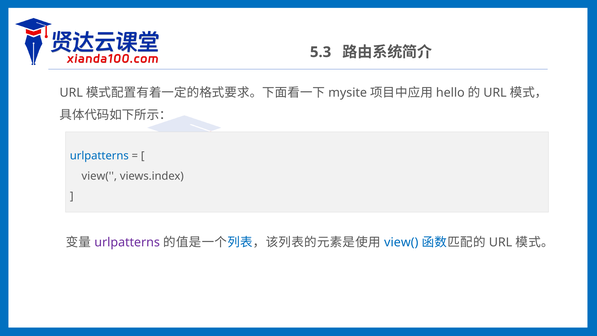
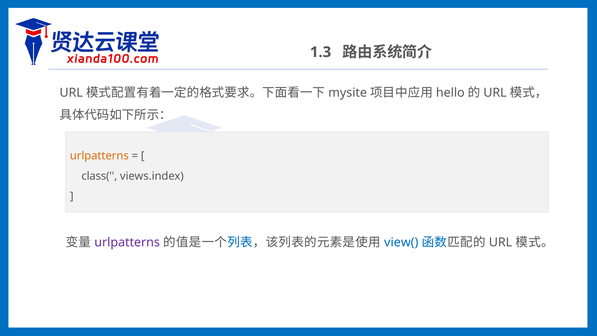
5.3: 5.3 -> 1.3
urlpatterns at (99, 156) colour: blue -> orange
view( at (99, 176): view( -> class(
